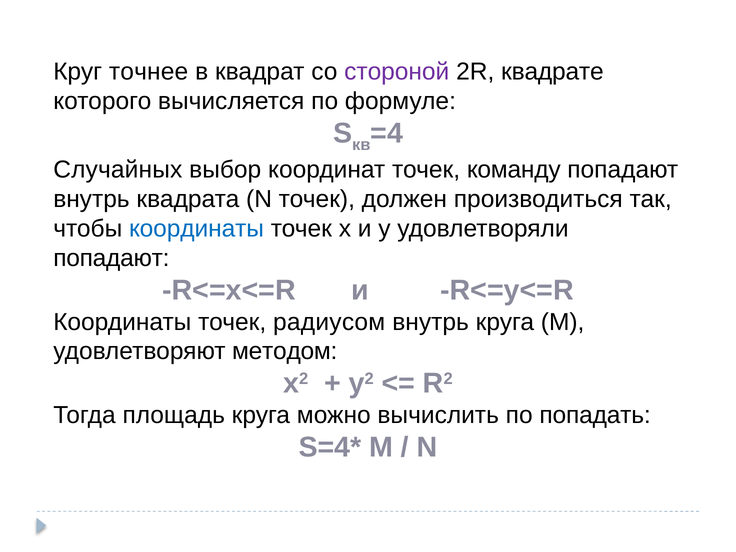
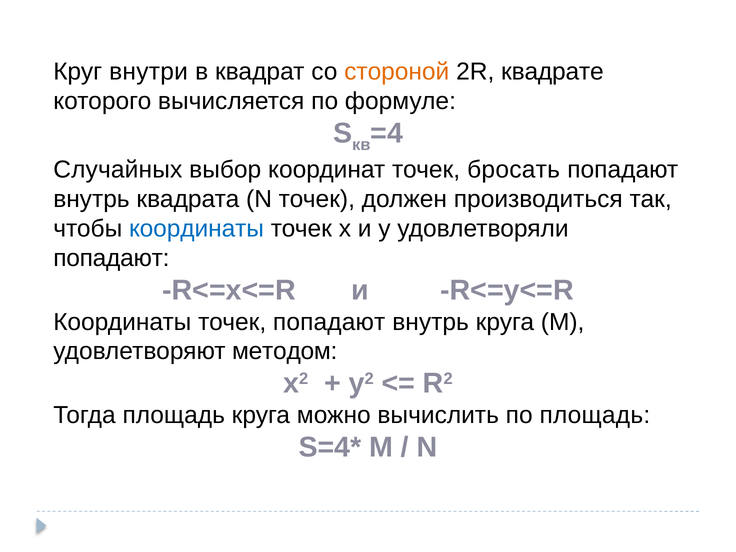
точнее: точнее -> внутри
стороной colour: purple -> orange
команду: команду -> бросать
точек радиусом: радиусом -> попадают
по попадать: попадать -> площадь
